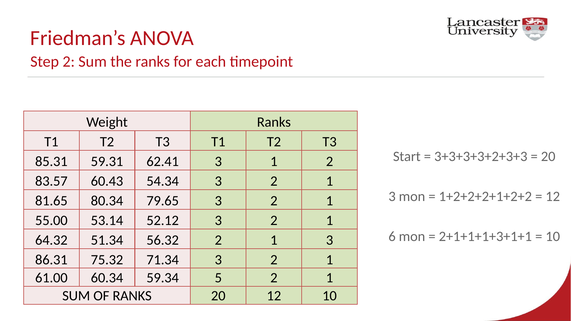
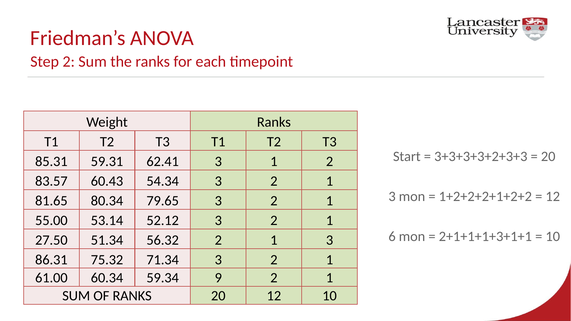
64.32: 64.32 -> 27.50
5: 5 -> 9
